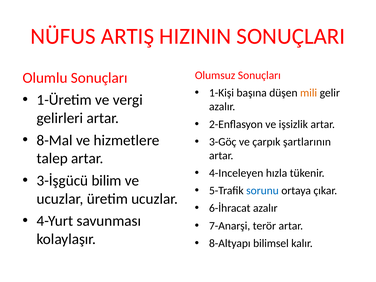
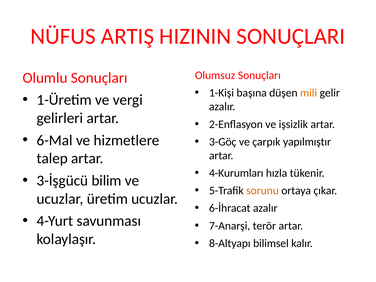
8-Mal: 8-Mal -> 6-Mal
şartlarının: şartlarının -> yapılmıştır
4-Inceleyen: 4-Inceleyen -> 4-Kurumları
sorunu colour: blue -> orange
